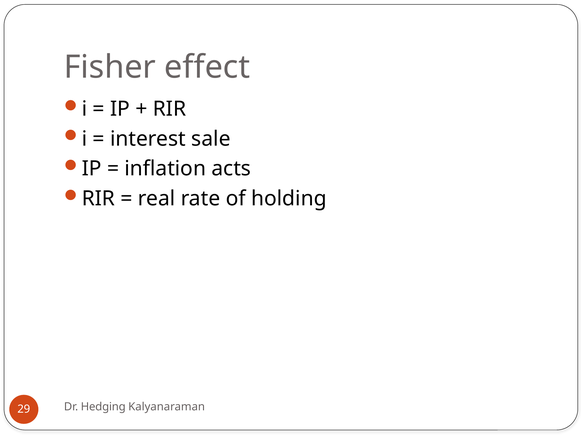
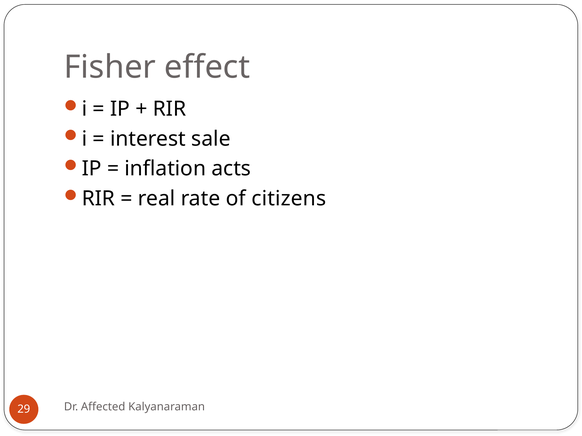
holding: holding -> citizens
Hedging: Hedging -> Affected
